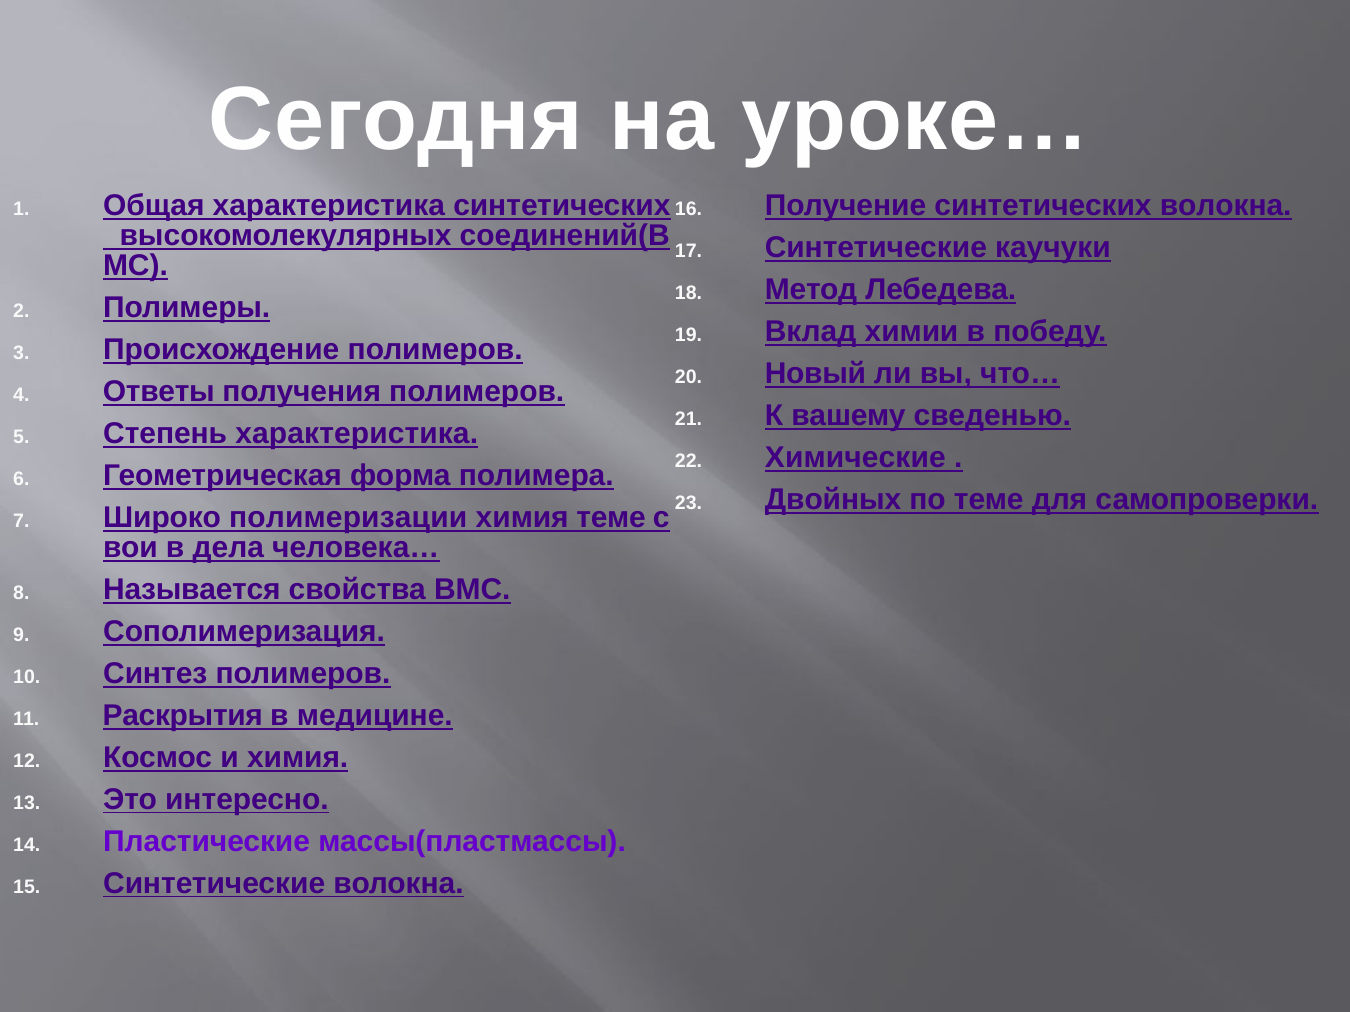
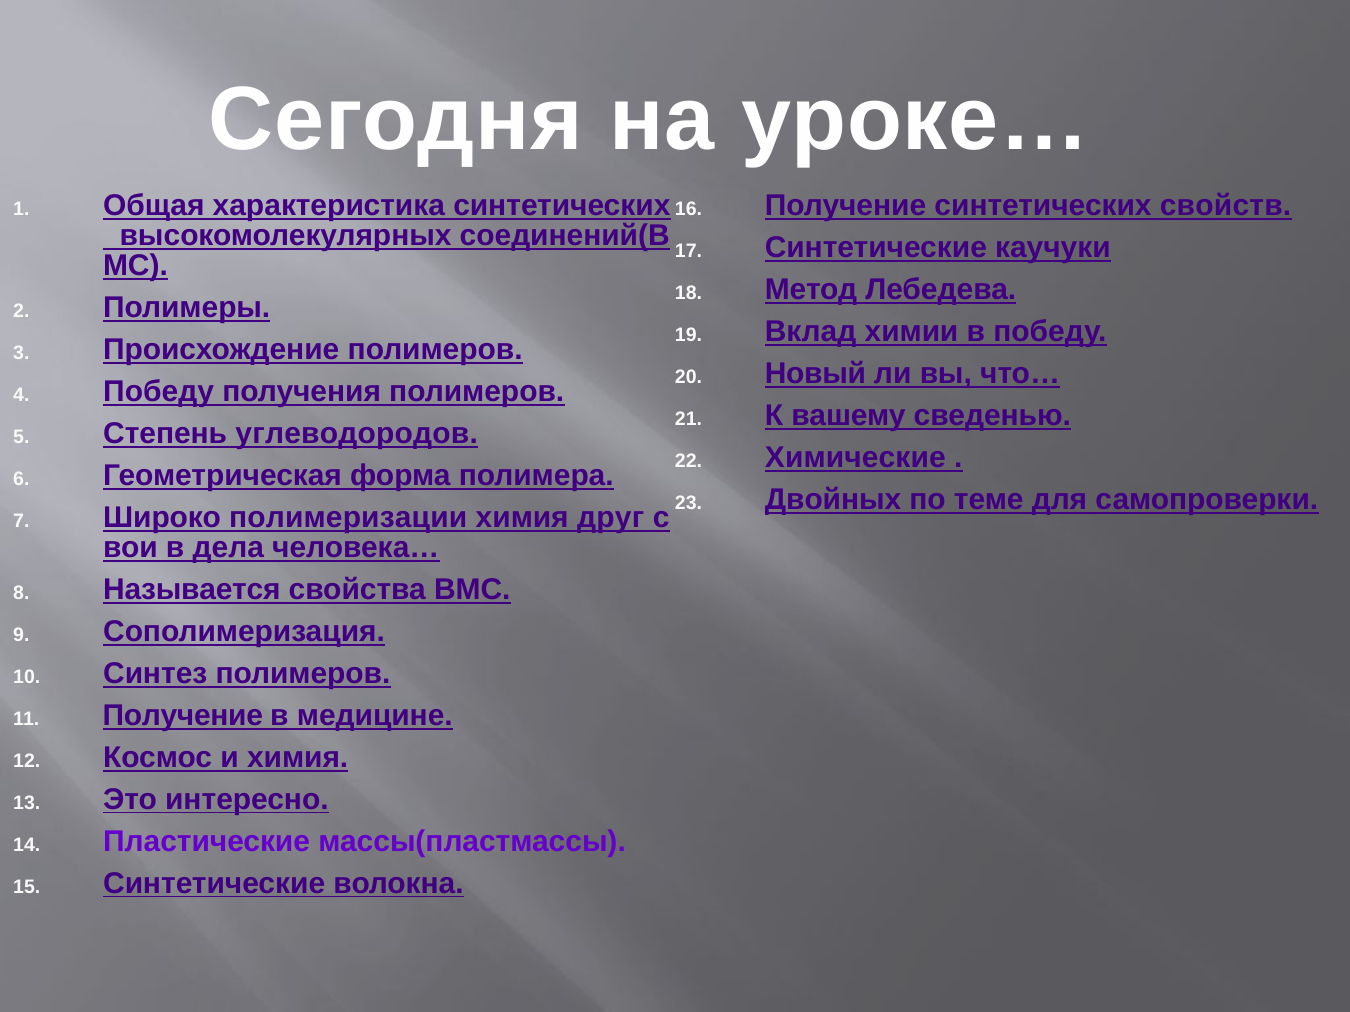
синтетических волокна: волокна -> свойств
Ответы at (159, 392): Ответы -> Победу
Степень характеристика: характеристика -> углеводородов
химия теме: теме -> друг
Раскрытия at (183, 716): Раскрытия -> Получение
